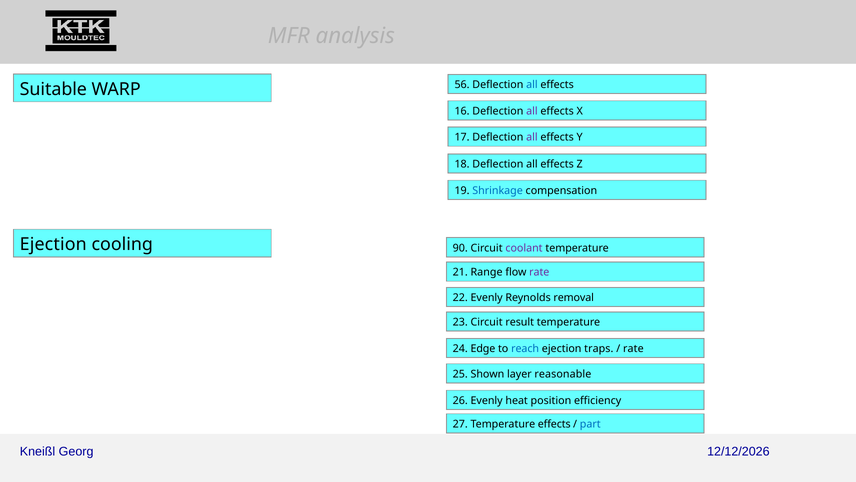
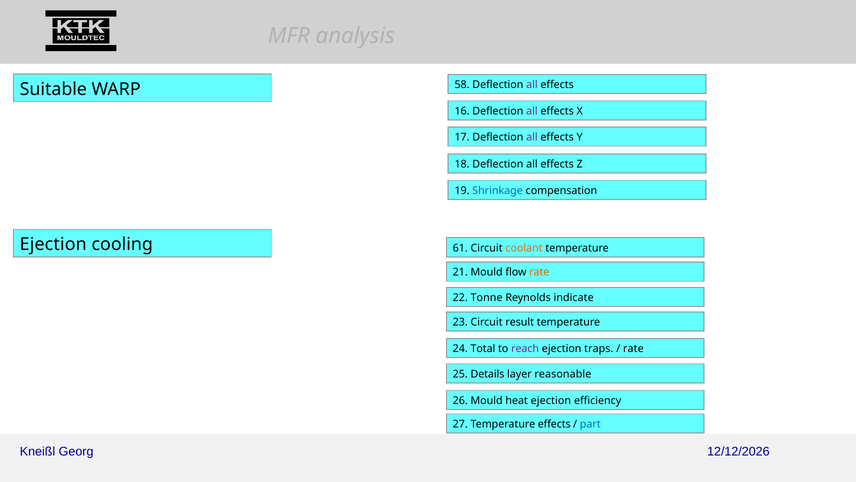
56: 56 -> 58
all at (532, 85) colour: blue -> purple
90: 90 -> 61
coolant colour: purple -> orange
21 Range: Range -> Mould
rate at (539, 272) colour: purple -> orange
22 Evenly: Evenly -> Tonne
removal: removal -> indicate
Edge: Edge -> Total
reach colour: blue -> purple
Shown: Shown -> Details
26 Evenly: Evenly -> Mould
heat position: position -> ejection
